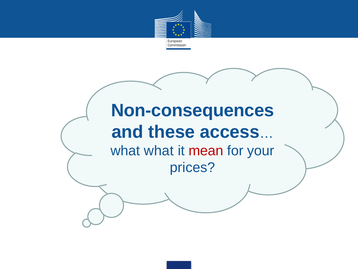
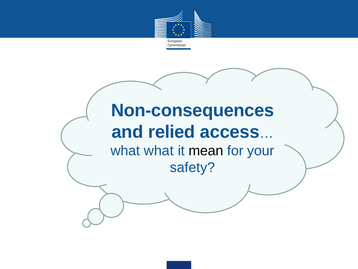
these: these -> relied
mean colour: red -> black
prices: prices -> safety
